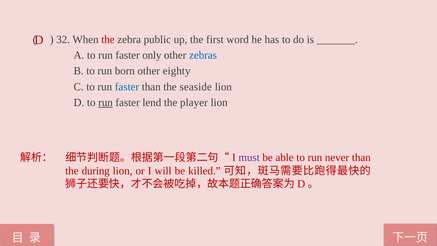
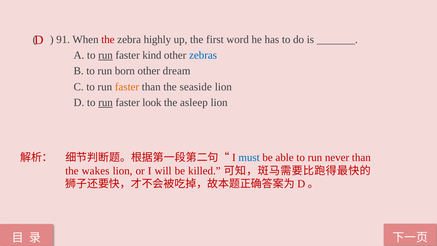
32: 32 -> 91
public: public -> highly
run at (105, 55) underline: none -> present
only: only -> kind
eighty: eighty -> dream
faster at (127, 87) colour: blue -> orange
lend: lend -> look
player: player -> asleep
must colour: purple -> blue
during: during -> wakes
